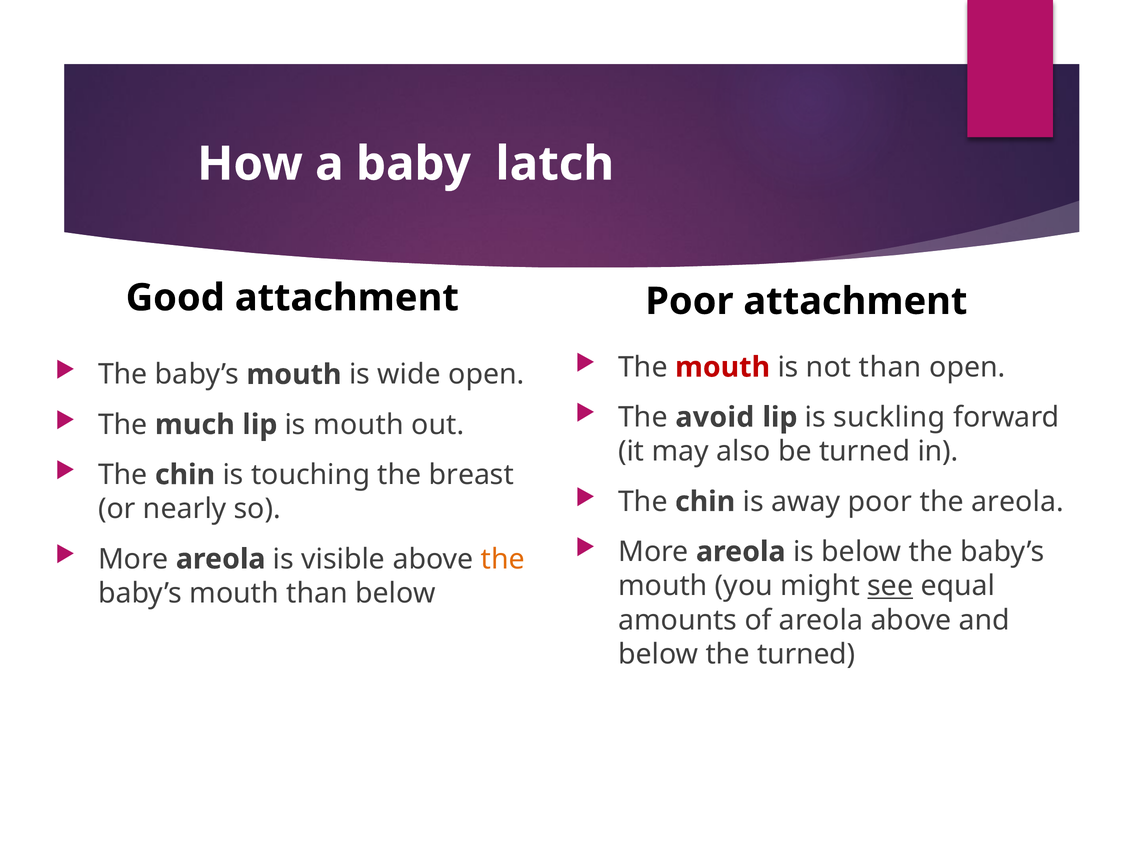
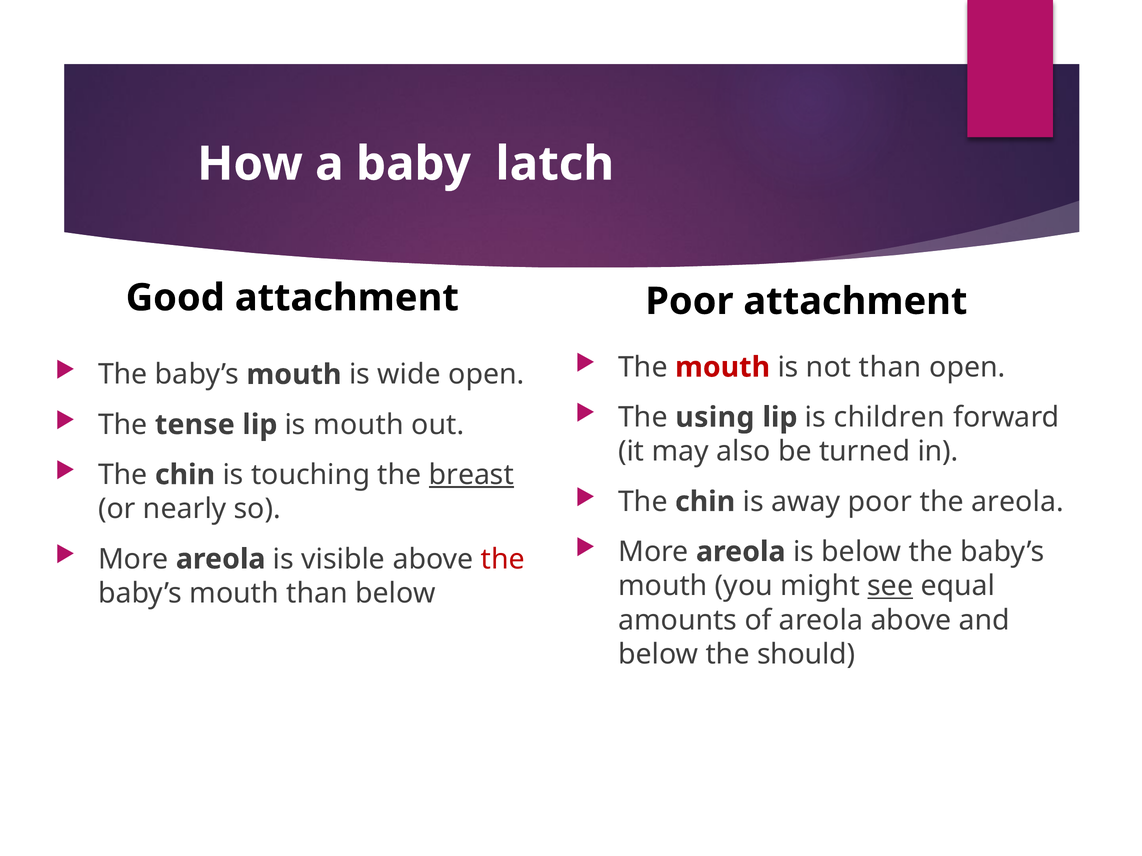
avoid: avoid -> using
suckling: suckling -> children
much: much -> tense
breast underline: none -> present
the at (503, 559) colour: orange -> red
the turned: turned -> should
